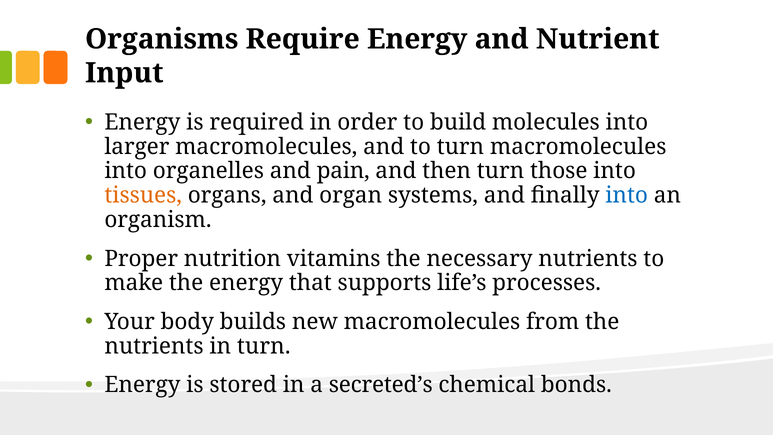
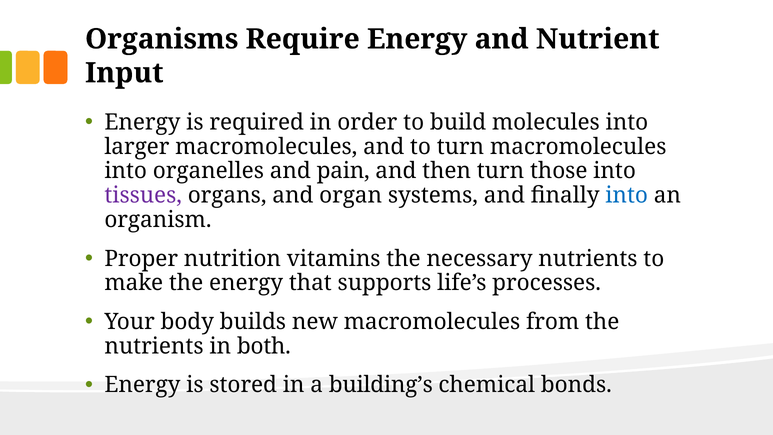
tissues colour: orange -> purple
in turn: turn -> both
secreted’s: secreted’s -> building’s
